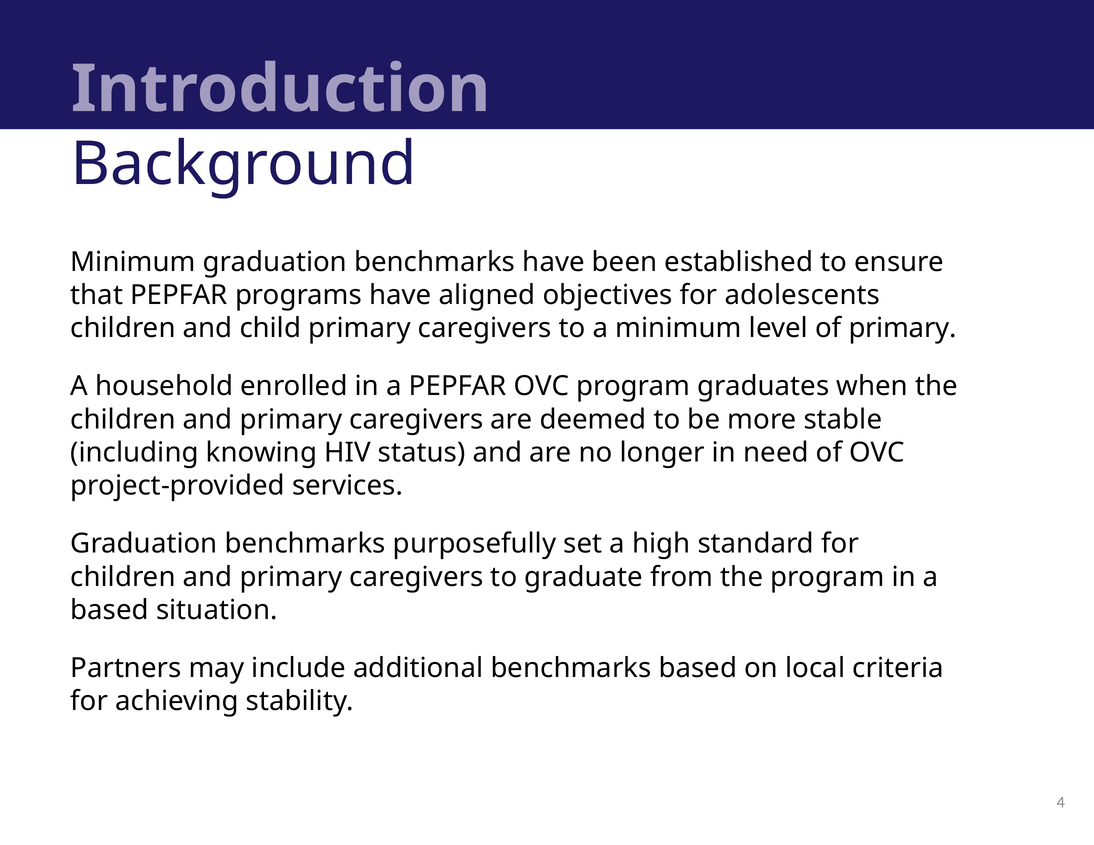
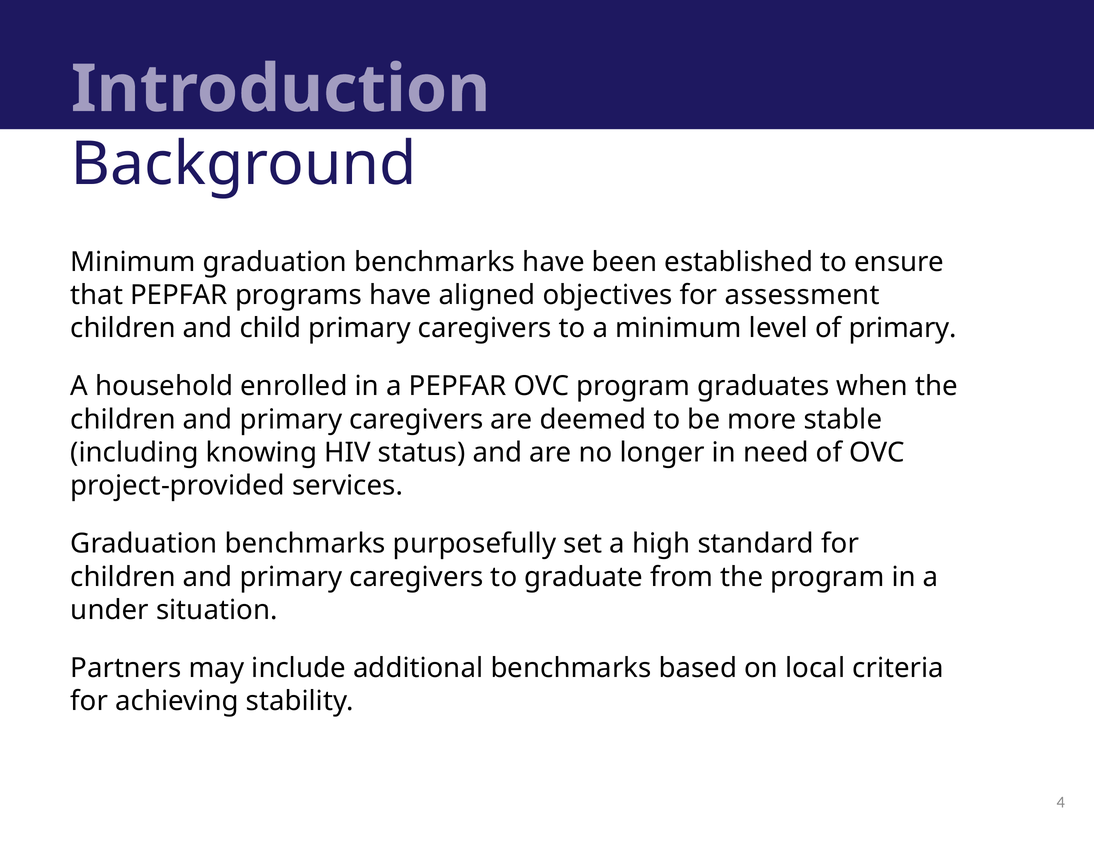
adolescents: adolescents -> assessment
based at (110, 610): based -> under
